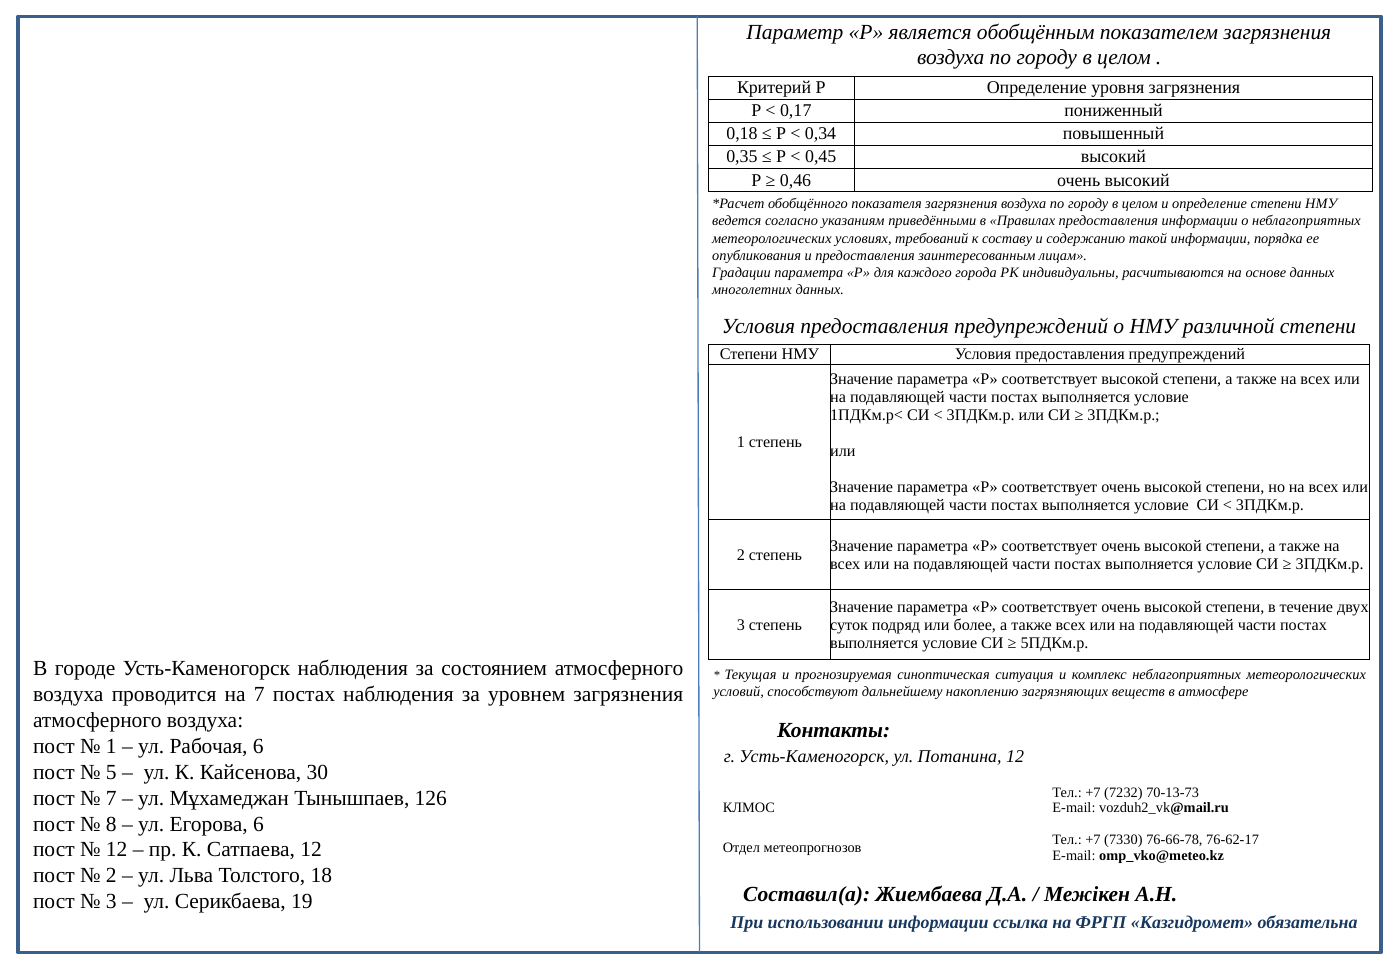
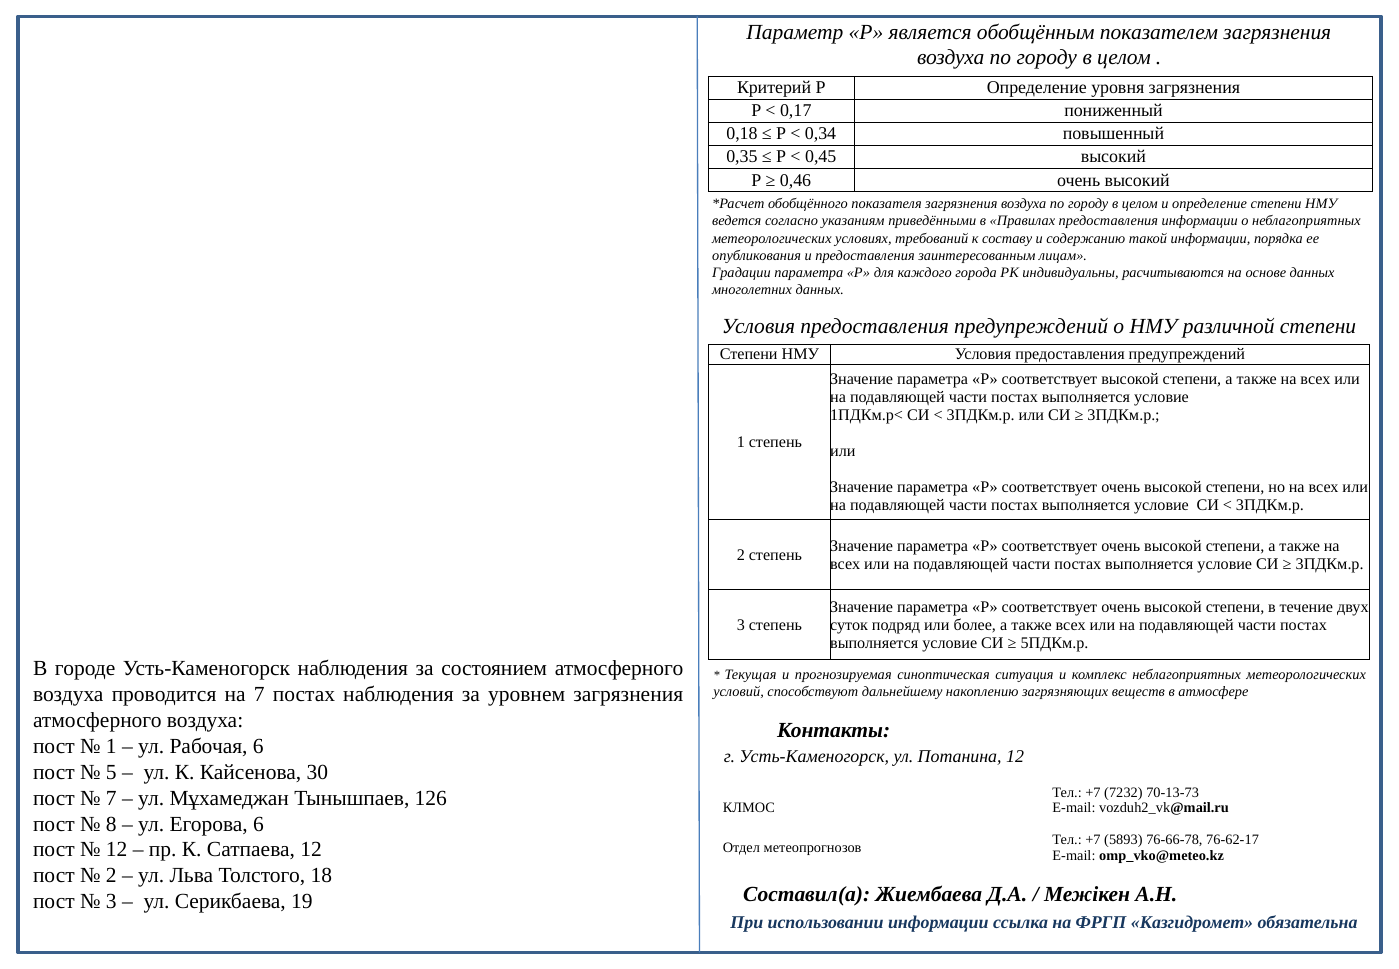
7330: 7330 -> 5893
